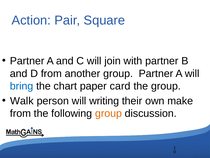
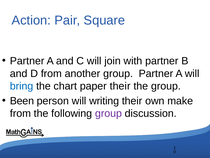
paper card: card -> their
Walk: Walk -> Been
group at (108, 113) colour: orange -> purple
